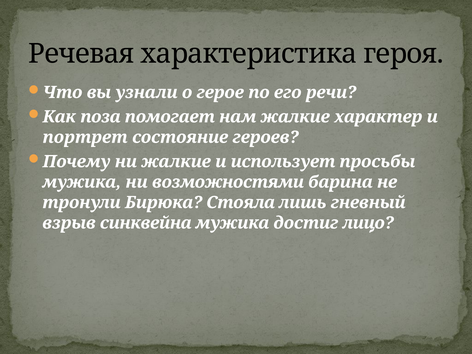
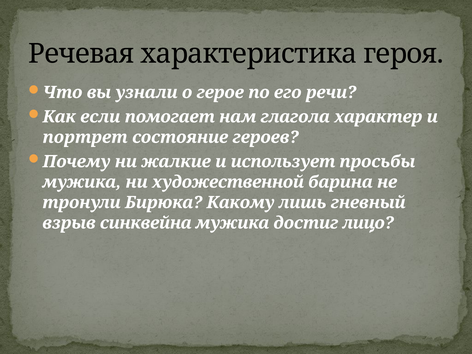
поза: поза -> если
нам жалкие: жалкие -> глагола
возможностями: возможностями -> художественной
Стояла: Стояла -> Какому
